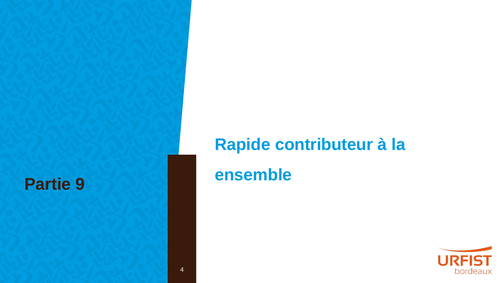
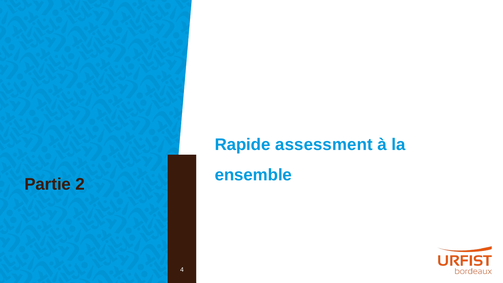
contributeur: contributeur -> assessment
9: 9 -> 2
